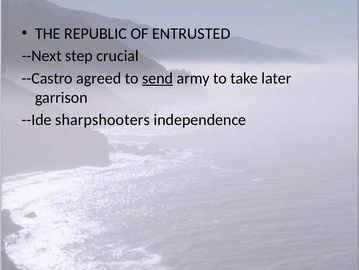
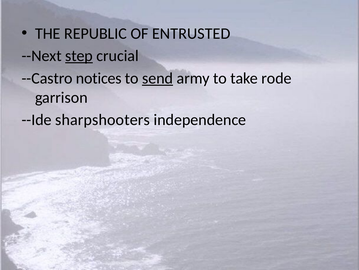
step underline: none -> present
agreed: agreed -> notices
later: later -> rode
